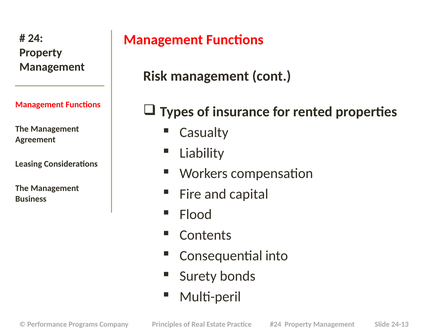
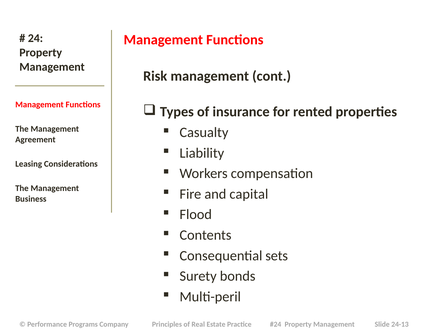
into: into -> sets
